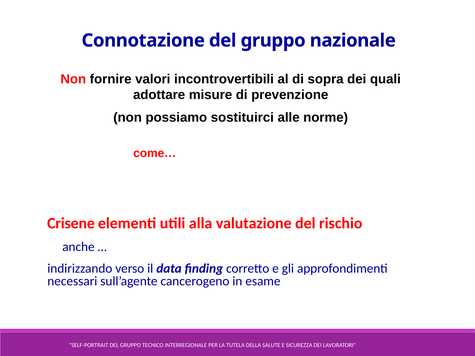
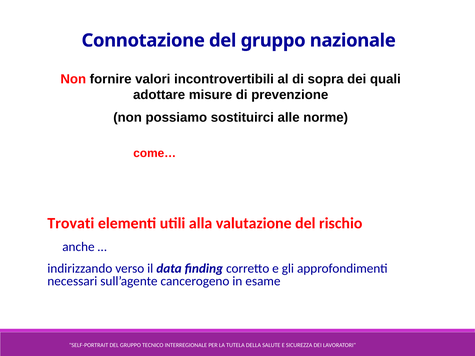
Crisene: Crisene -> Trovati
